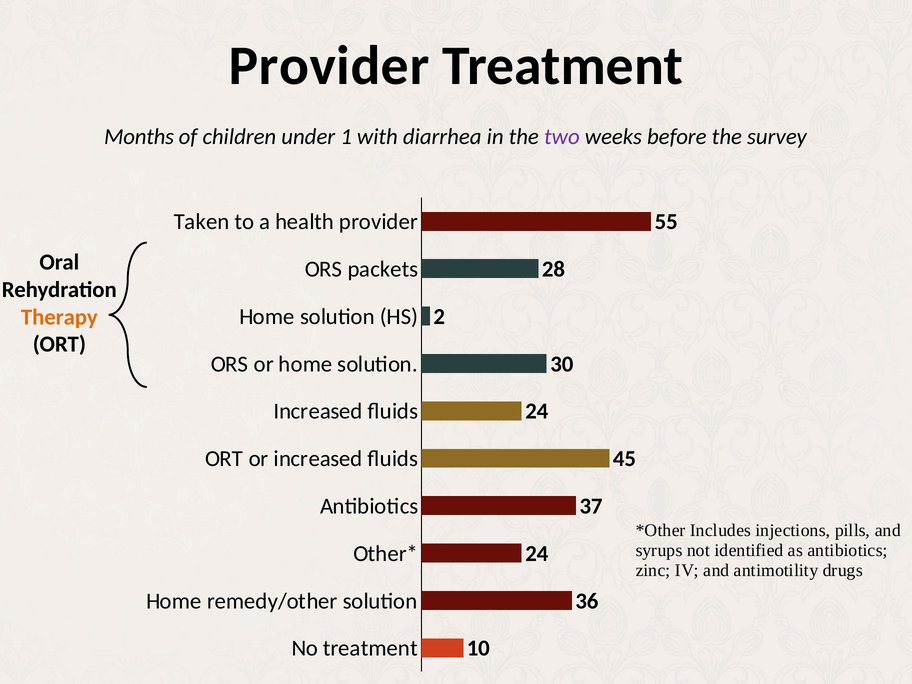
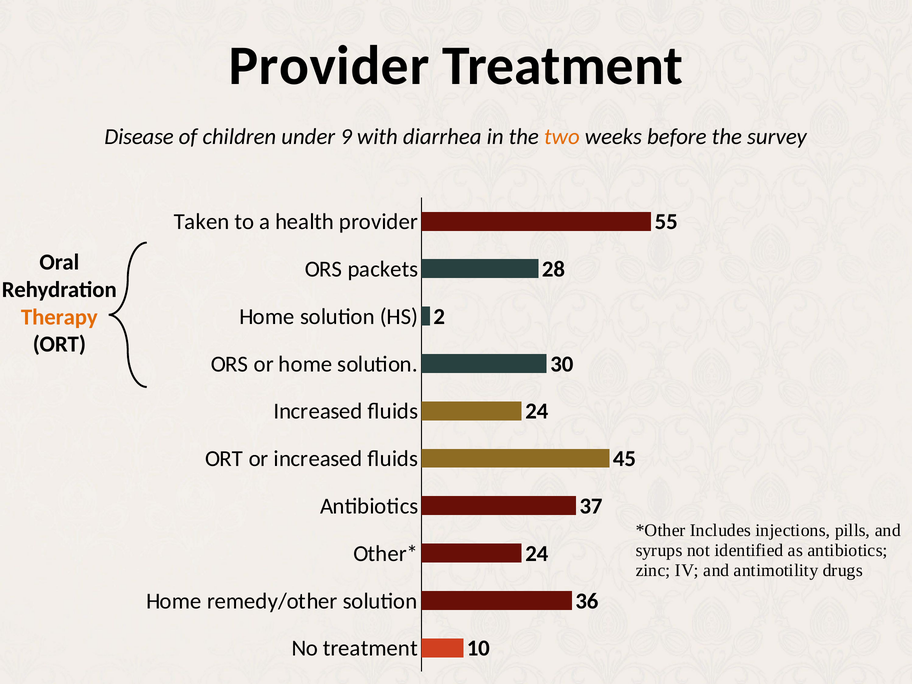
Months: Months -> Disease
1: 1 -> 9
two colour: purple -> orange
